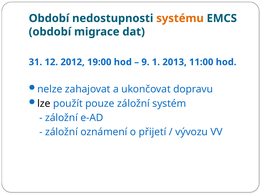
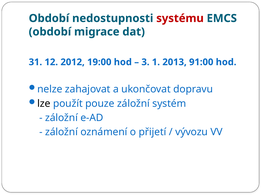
systému colour: orange -> red
9: 9 -> 3
11:00: 11:00 -> 91:00
